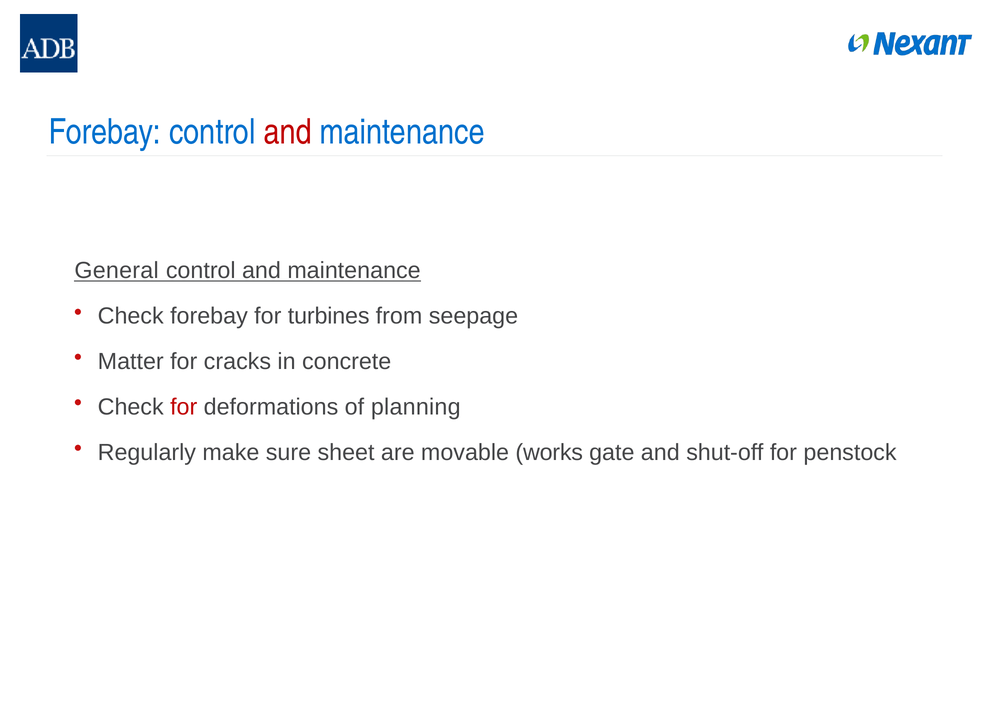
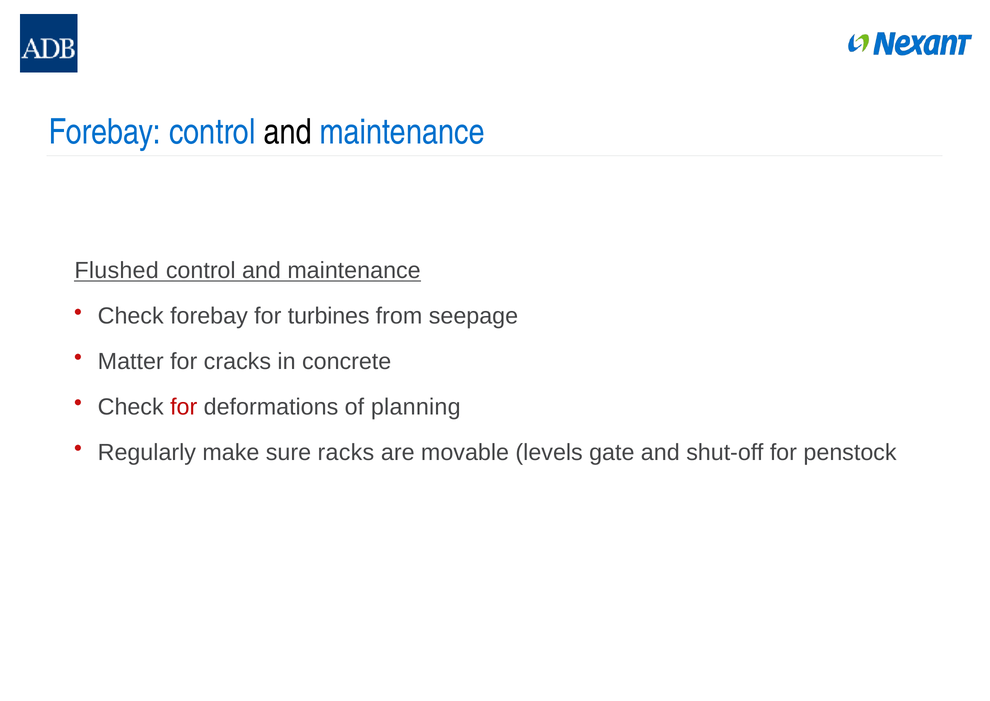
and at (288, 132) colour: red -> black
General: General -> Flushed
sheet: sheet -> racks
works: works -> levels
